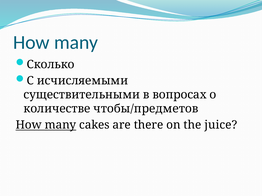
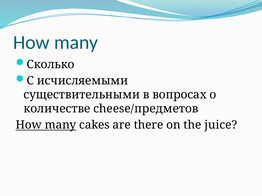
чтобы/предметов: чтобы/предметов -> cheese/предметов
